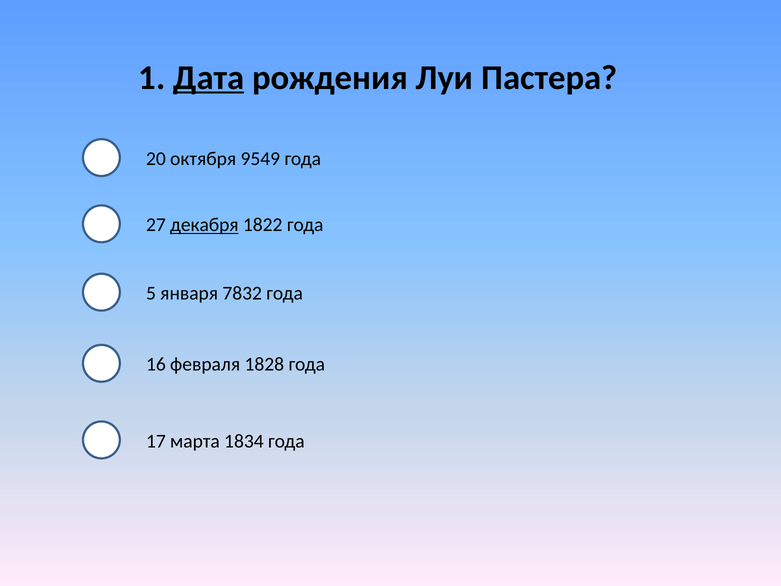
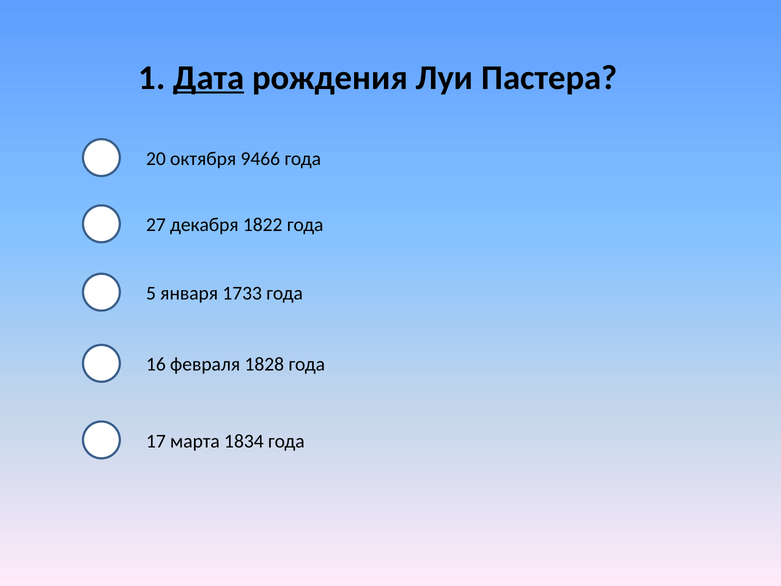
9549: 9549 -> 9466
декабря underline: present -> none
7832: 7832 -> 1733
